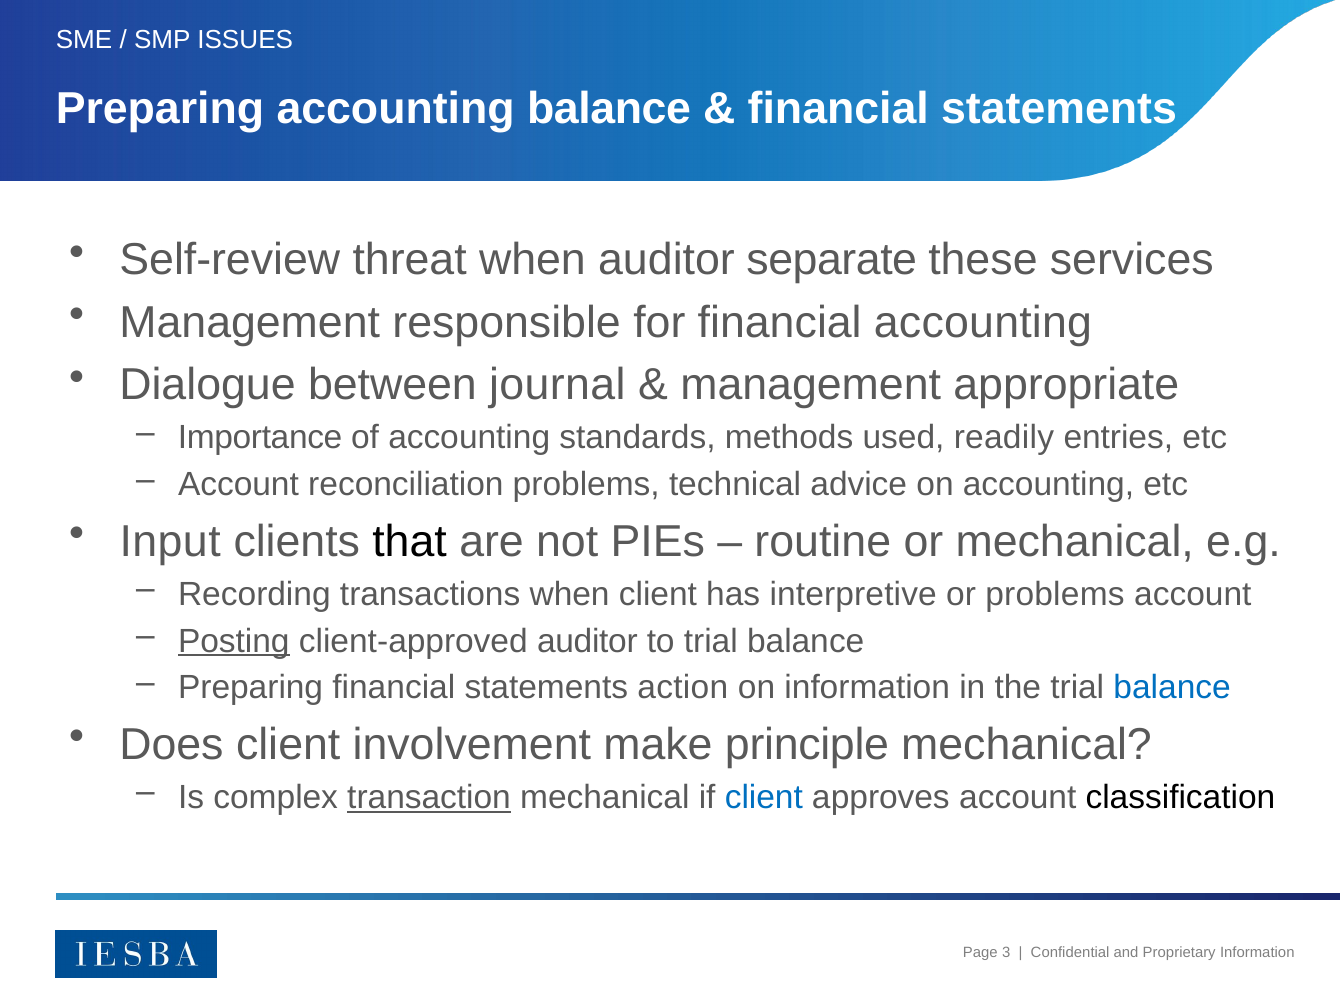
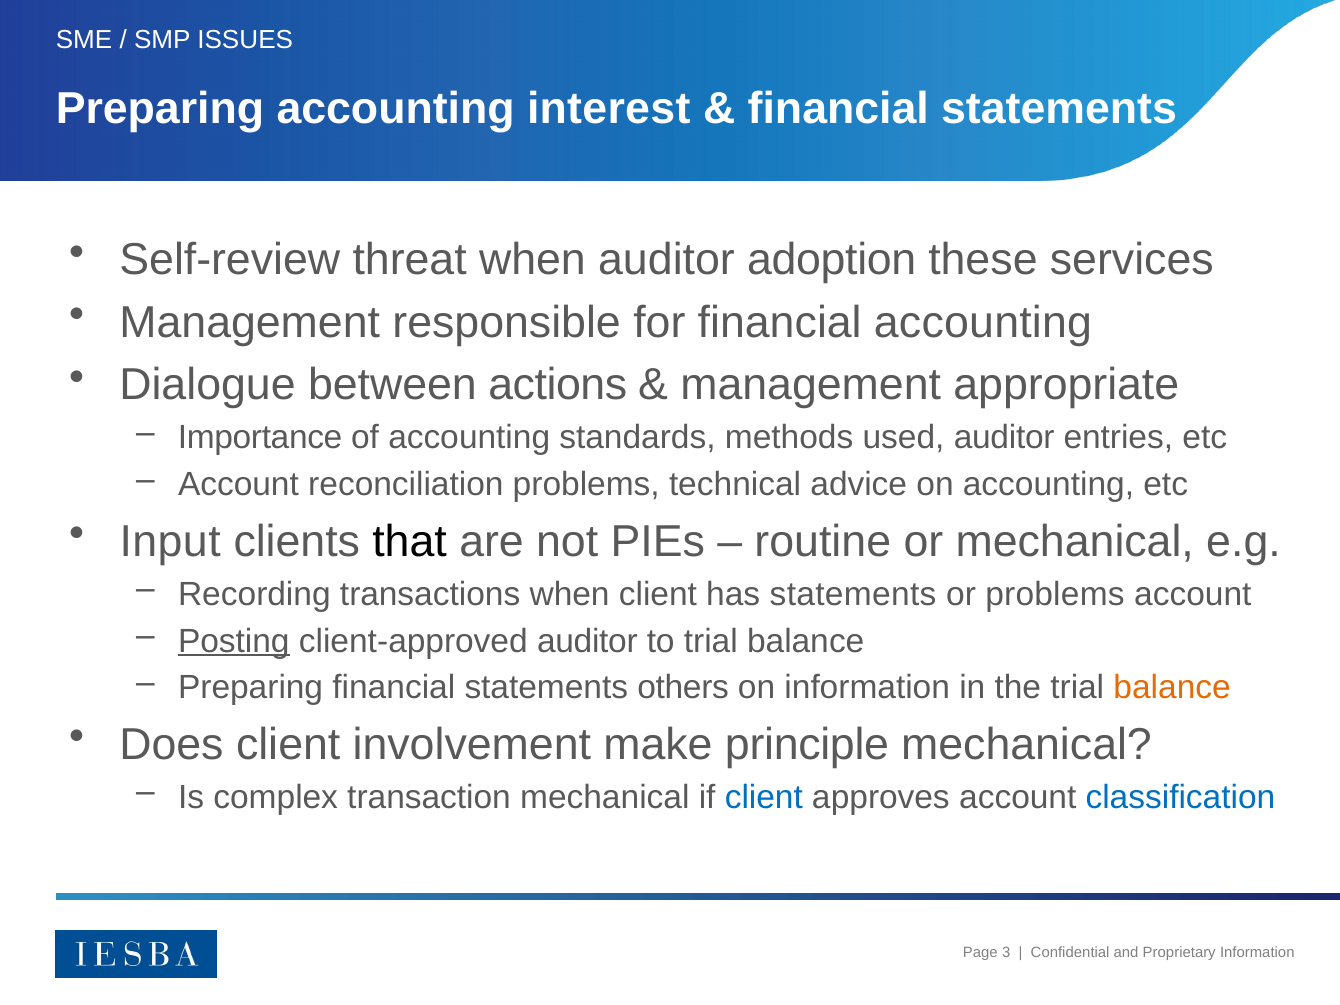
accounting balance: balance -> interest
separate: separate -> adoption
journal: journal -> actions
used readily: readily -> auditor
has interpretive: interpretive -> statements
action: action -> others
balance at (1172, 688) colour: blue -> orange
transaction underline: present -> none
classification colour: black -> blue
